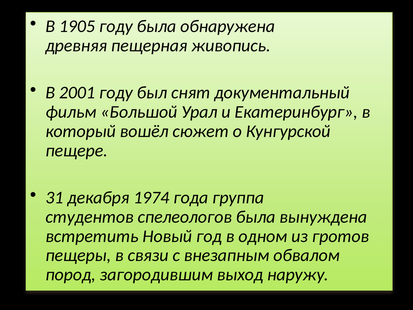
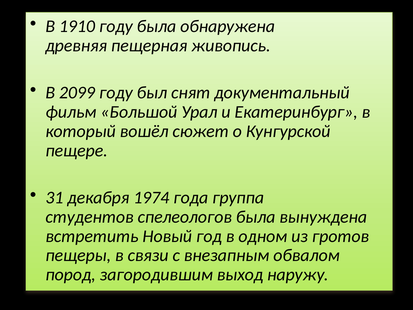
1905: 1905 -> 1910
2001: 2001 -> 2099
